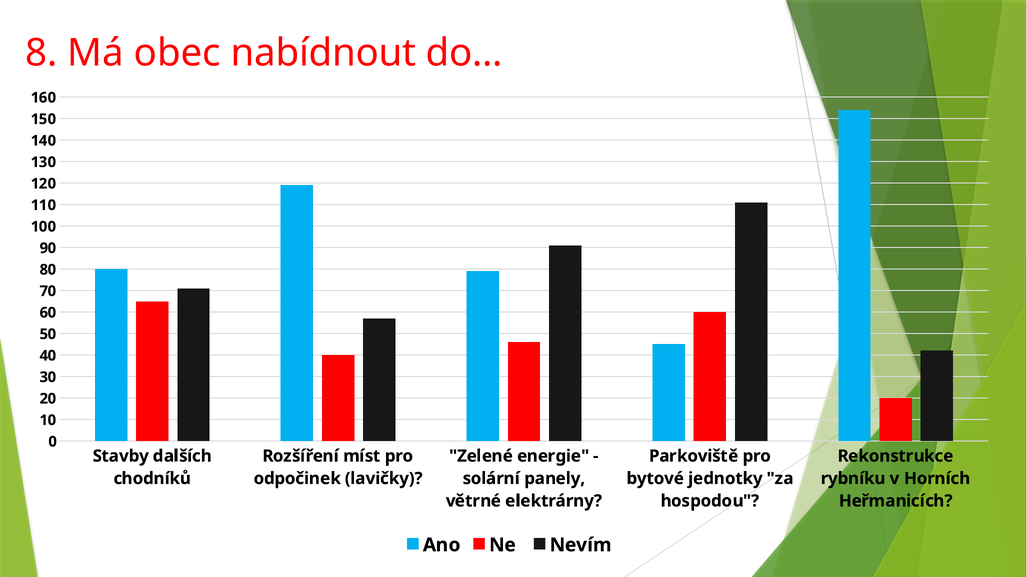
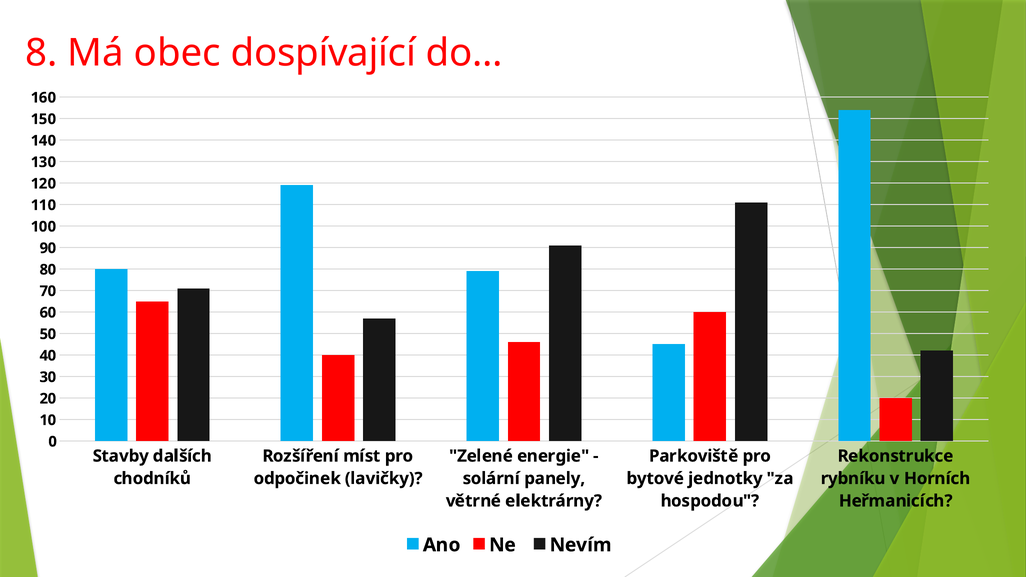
nabídnout: nabídnout -> dospívající
